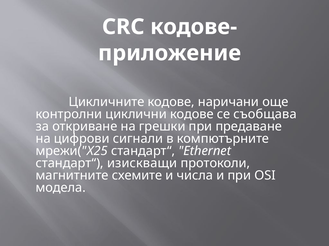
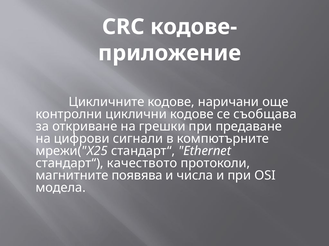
изискващи: изискващи -> качеството
схемите: схемите -> появява
